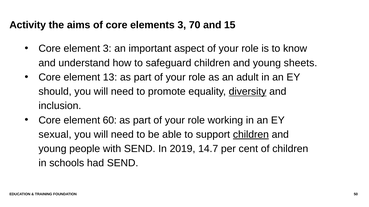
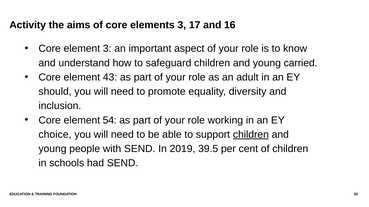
70: 70 -> 17
15: 15 -> 16
sheets: sheets -> carried
13: 13 -> 43
diversity underline: present -> none
60: 60 -> 54
sexual: sexual -> choice
14.7: 14.7 -> 39.5
